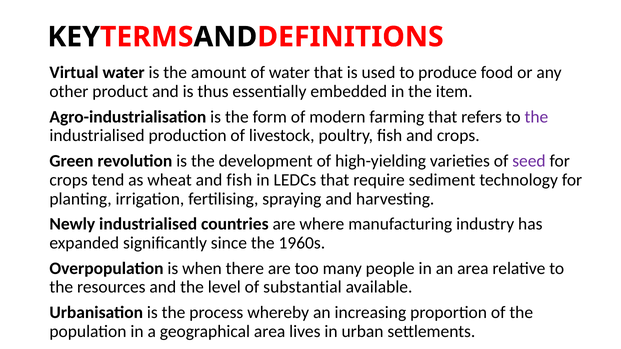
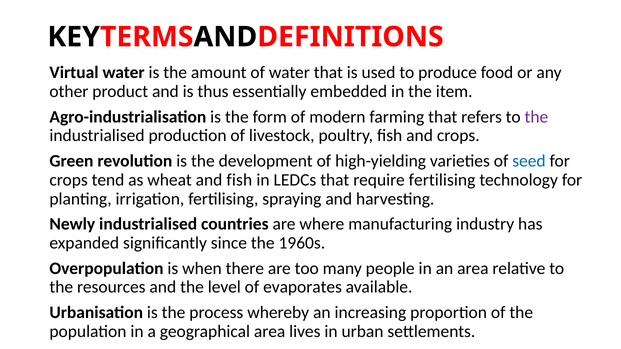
seed colour: purple -> blue
require sediment: sediment -> fertilising
substantial: substantial -> evaporates
